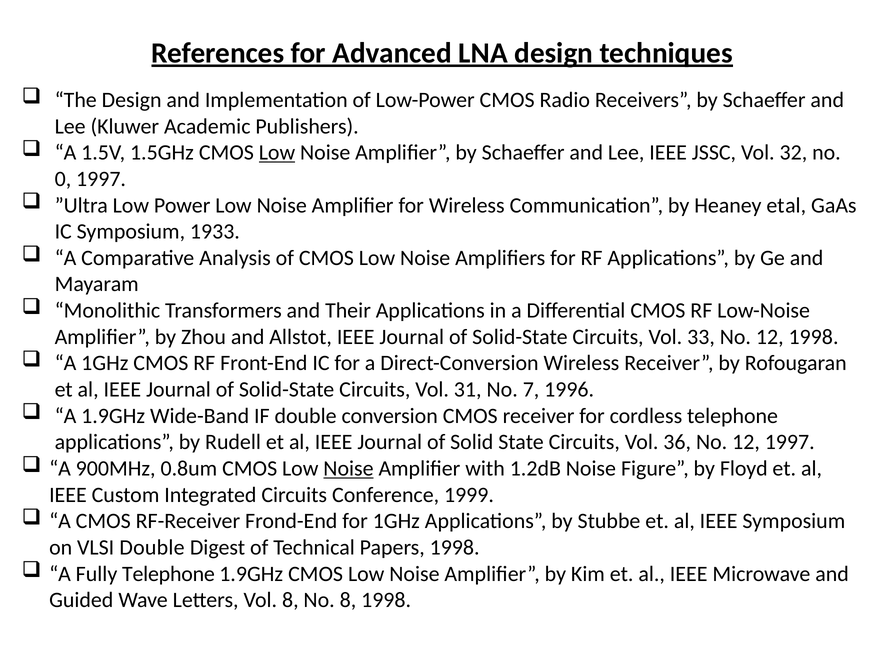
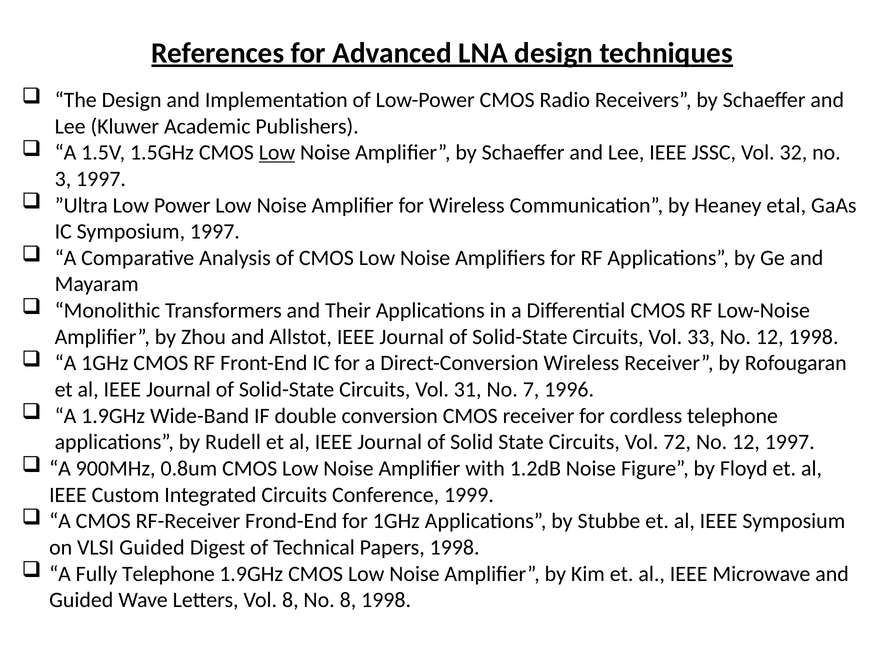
0: 0 -> 3
Symposium 1933: 1933 -> 1997
36: 36 -> 72
Noise at (348, 468) underline: present -> none
VLSI Double: Double -> Guided
